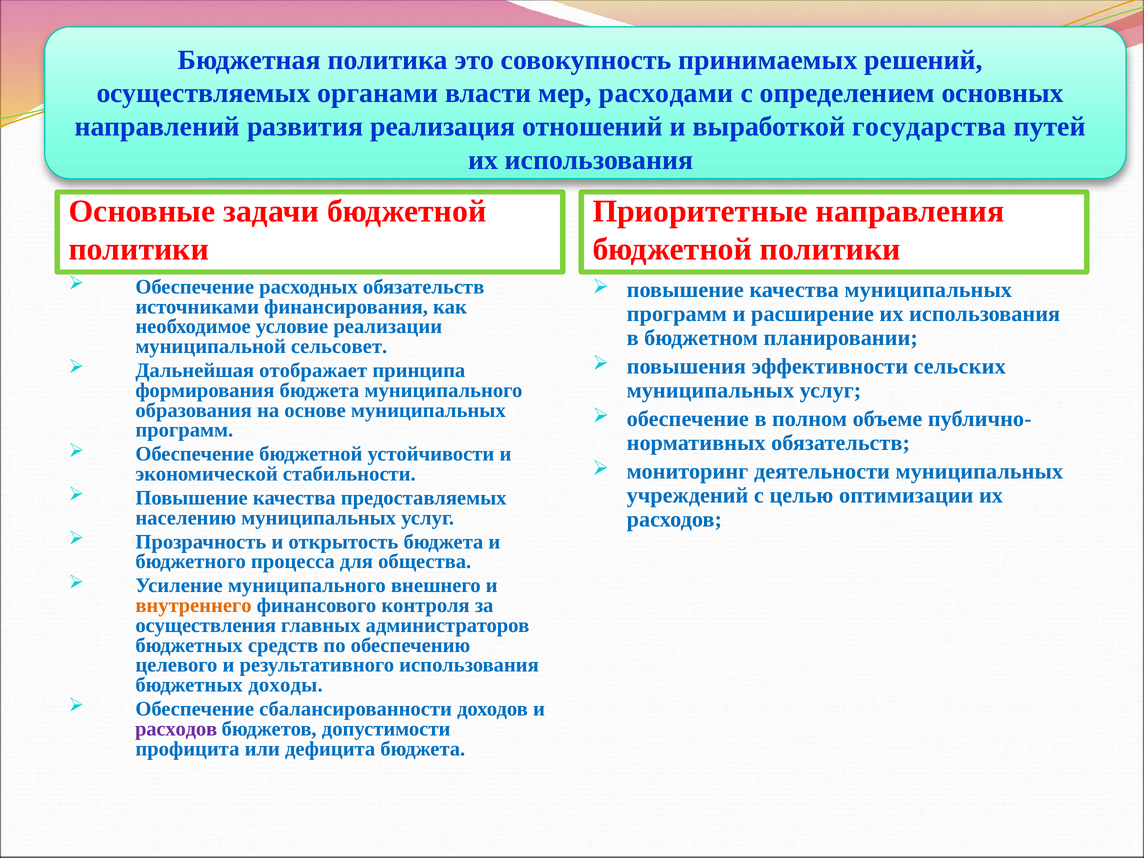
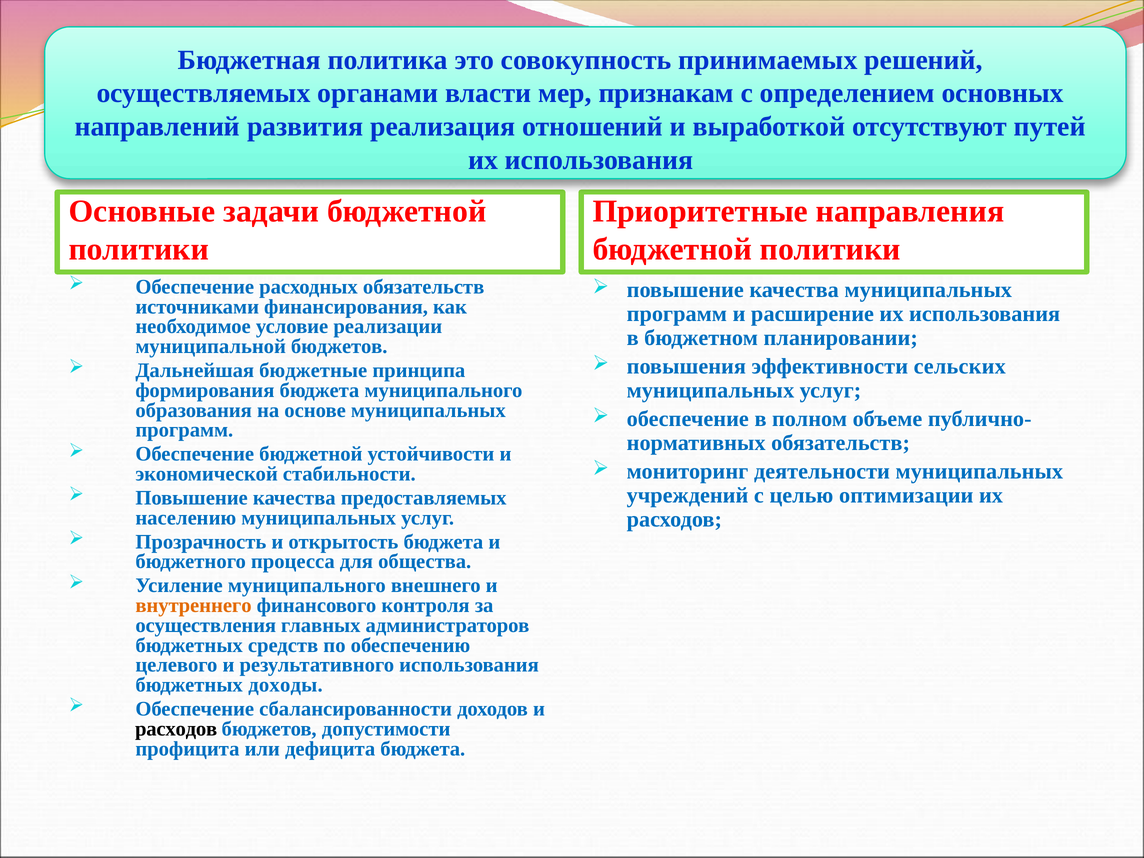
расходами: расходами -> признакам
государства: государства -> отсутствуют
муниципальной сельсовет: сельсовет -> бюджетов
отображает: отображает -> бюджетные
расходов at (176, 729) colour: purple -> black
